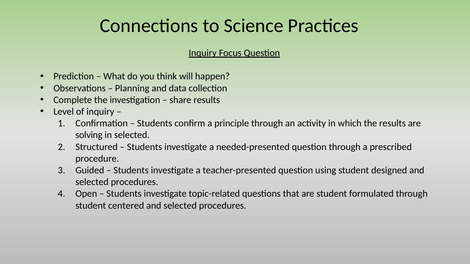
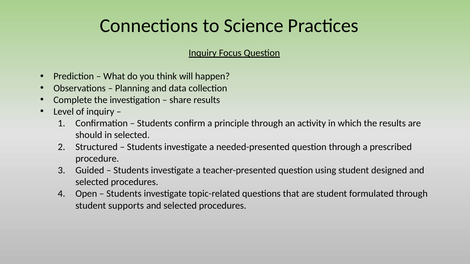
solving: solving -> should
centered: centered -> supports
